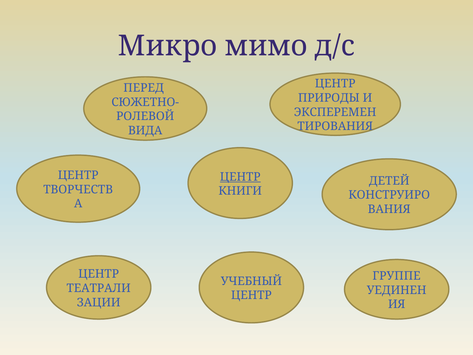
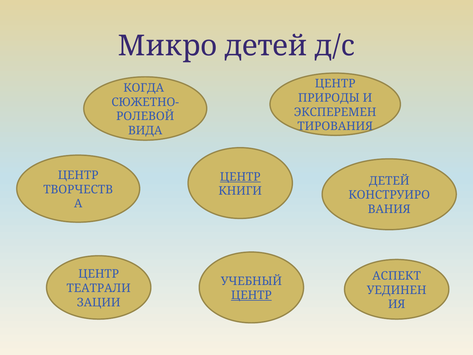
Микро мимо: мимо -> детей
ПЕРЕД: ПЕРЕД -> КОГДА
ГРУППЕ: ГРУППЕ -> АСПЕКТ
ЦЕНТР at (251, 295) underline: none -> present
